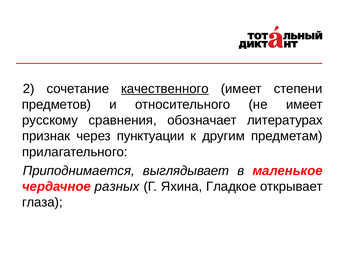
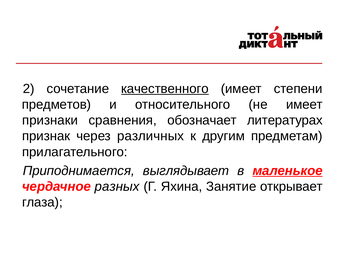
русскому: русскому -> признаки
пунктуации: пунктуации -> различных
маленькое underline: none -> present
Гладкое: Гладкое -> Занятие
